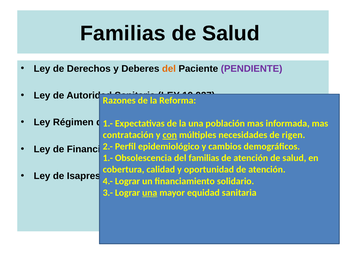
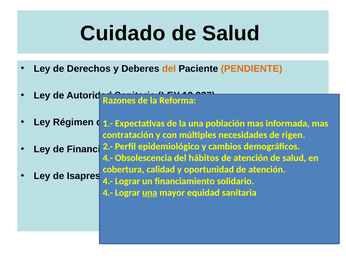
Familias at (123, 33): Familias -> Cuidado
PENDIENTE at (252, 69) colour: purple -> orange
con underline: present -> none
1.- at (108, 158): 1.- -> 4.-
del familias: familias -> hábitos
3.- at (108, 193): 3.- -> 4.-
